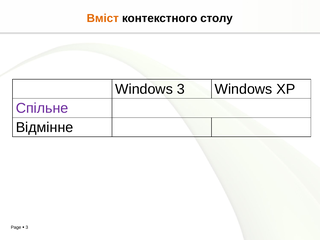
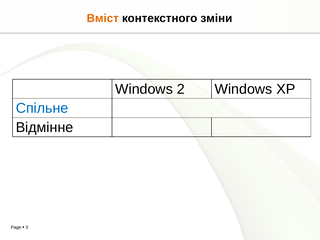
столу: столу -> зміни
Windows 3: 3 -> 2
Спільне colour: purple -> blue
